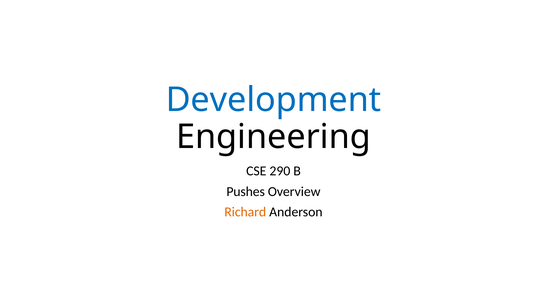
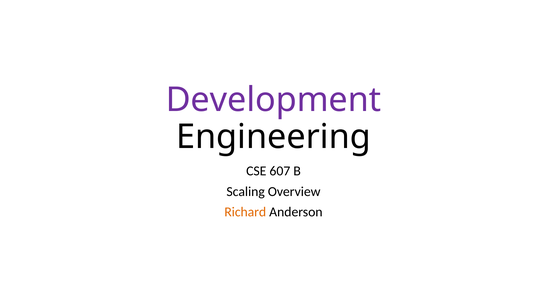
Development colour: blue -> purple
290: 290 -> 607
Pushes: Pushes -> Scaling
